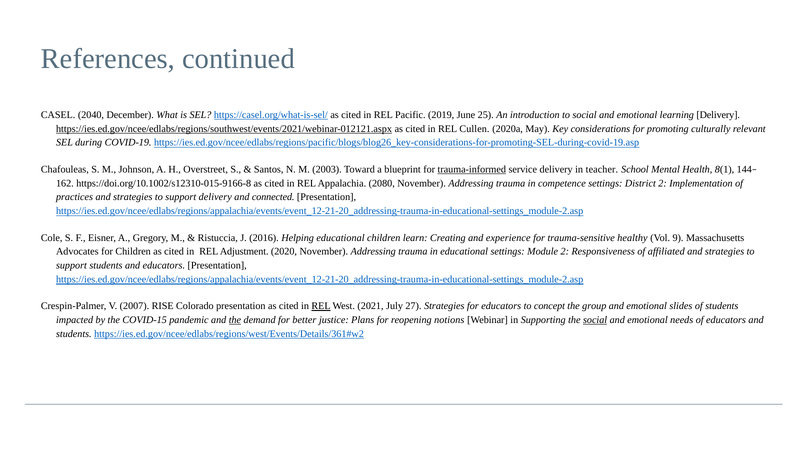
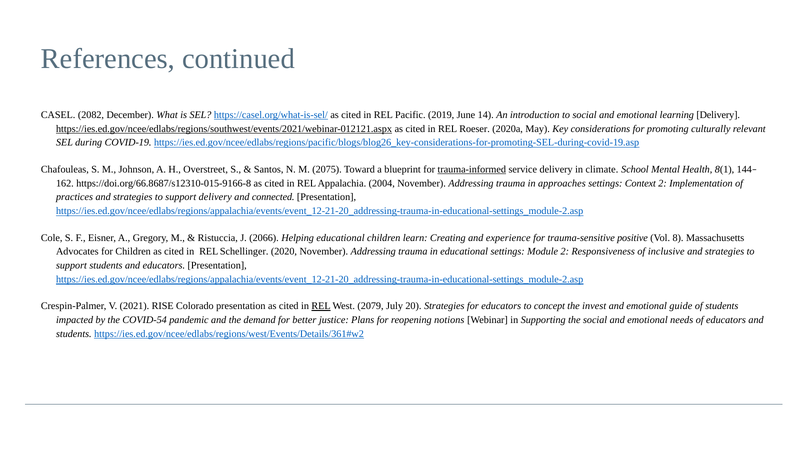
2040: 2040 -> 2082
25: 25 -> 14
Cullen: Cullen -> Roeser
2003: 2003 -> 2075
teacher: teacher -> climate
https://doi.org/10.1002/s12310-015-9166-8: https://doi.org/10.1002/s12310-015-9166-8 -> https://doi.org/66.8687/s12310-015-9166-8
2080: 2080 -> 2004
competence: competence -> approaches
District: District -> Context
2016: 2016 -> 2066
healthy: healthy -> positive
9: 9 -> 8
Adjustment: Adjustment -> Schellinger
affiliated: affiliated -> inclusive
2007: 2007 -> 2021
2021: 2021 -> 2079
27: 27 -> 20
group: group -> invest
slides: slides -> guide
COVID-15: COVID-15 -> COVID-54
the at (235, 320) underline: present -> none
social at (595, 320) underline: present -> none
